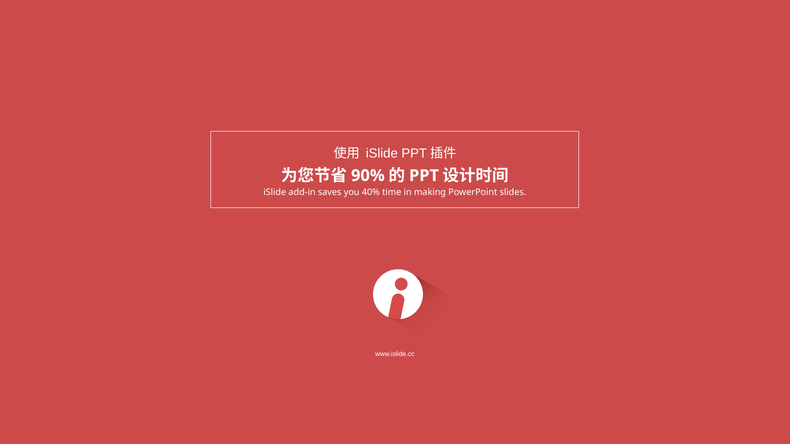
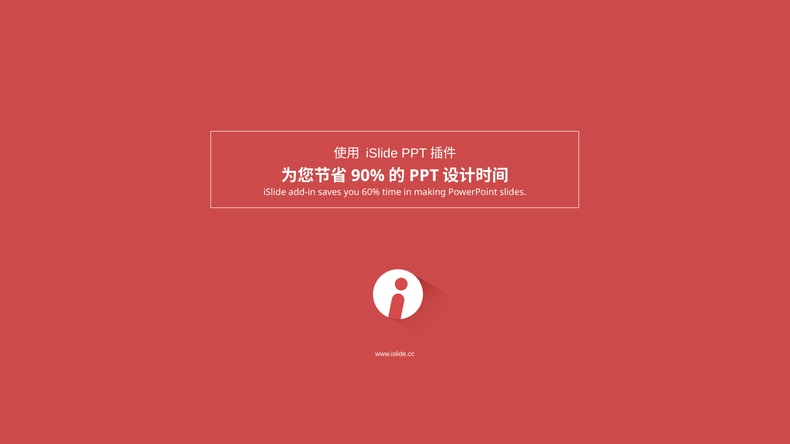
40%: 40% -> 60%
